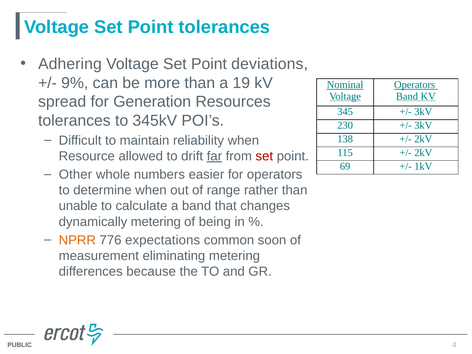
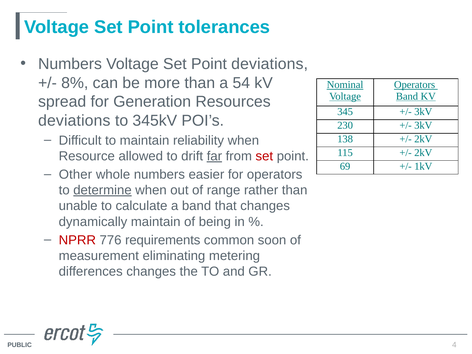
Adhering at (70, 64): Adhering -> Numbers
9%: 9% -> 8%
19: 19 -> 54
tolerances at (74, 121): tolerances -> deviations
determine underline: none -> present
dynamically metering: metering -> maintain
NPRR colour: orange -> red
expectations: expectations -> requirements
differences because: because -> changes
